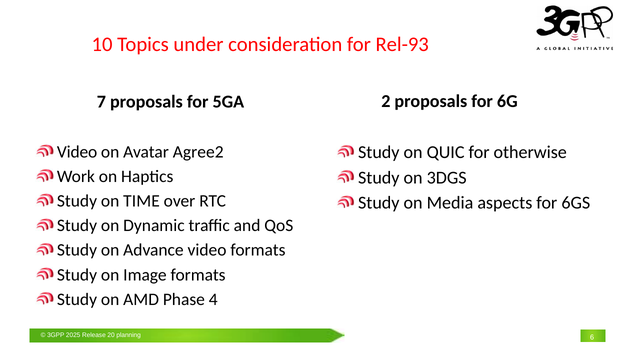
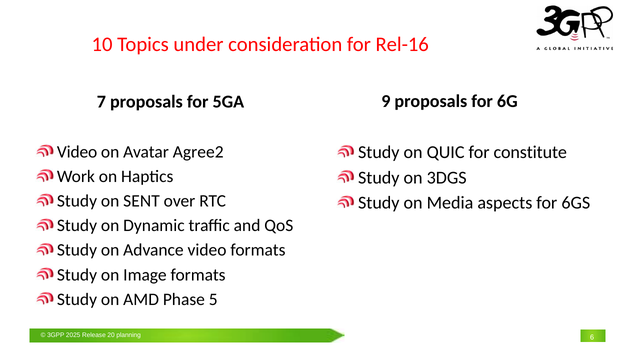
Rel-93: Rel-93 -> Rel-16
2: 2 -> 9
otherwise: otherwise -> constitute
TIME: TIME -> SENT
4: 4 -> 5
